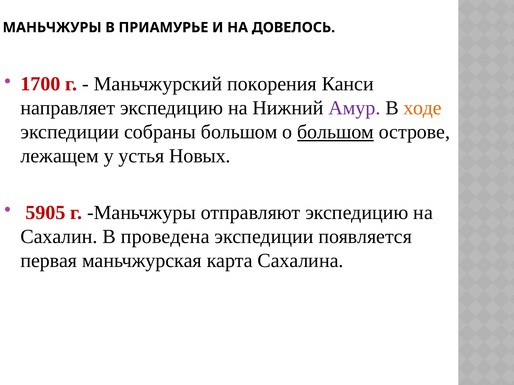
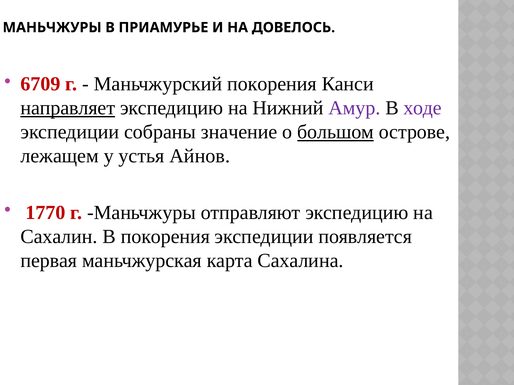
1700: 1700 -> 6709
направляет underline: none -> present
ходе colour: orange -> purple
собраны большом: большом -> значение
Новых: Новых -> Айнов
5905: 5905 -> 1770
В проведена: проведена -> покорения
